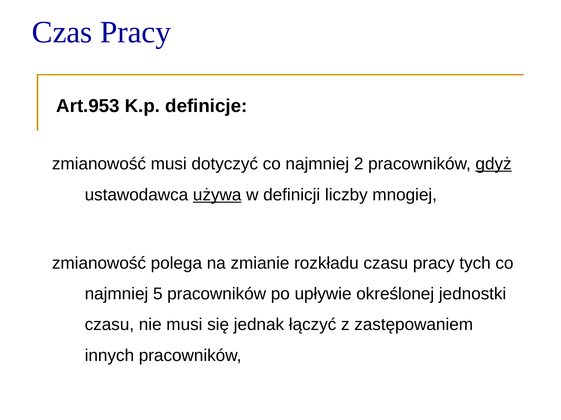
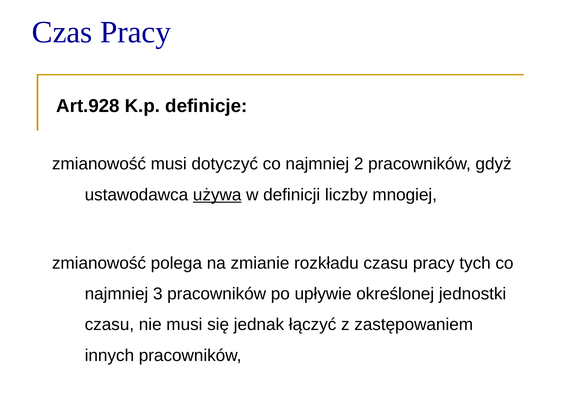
Art.953: Art.953 -> Art.928
gdyż underline: present -> none
5: 5 -> 3
